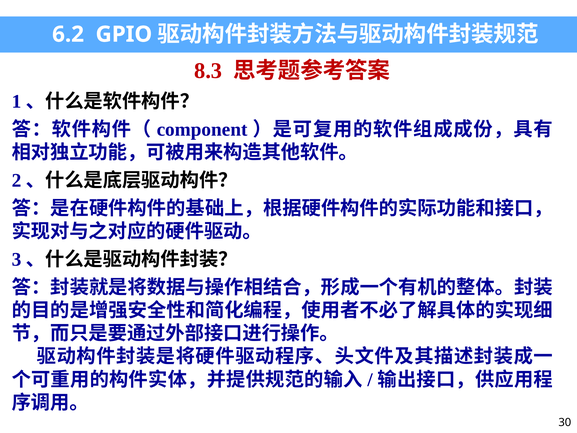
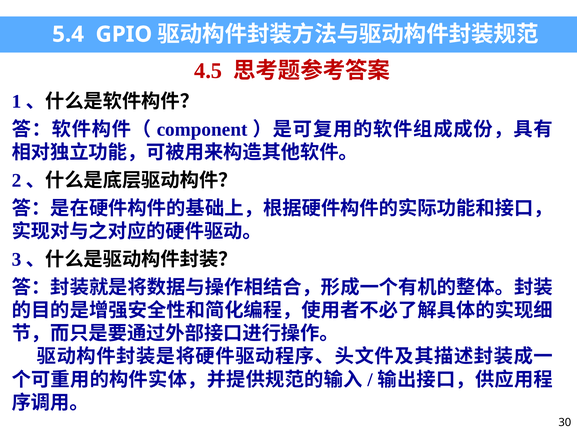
6.2: 6.2 -> 5.4
8.3: 8.3 -> 4.5
